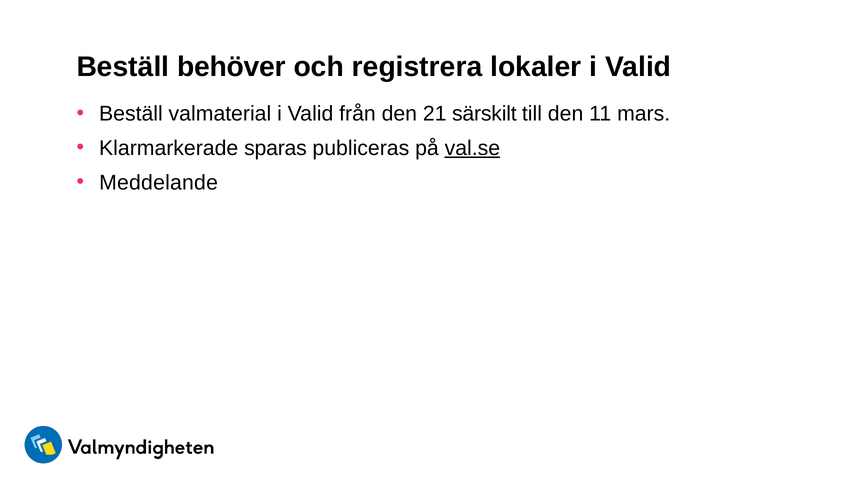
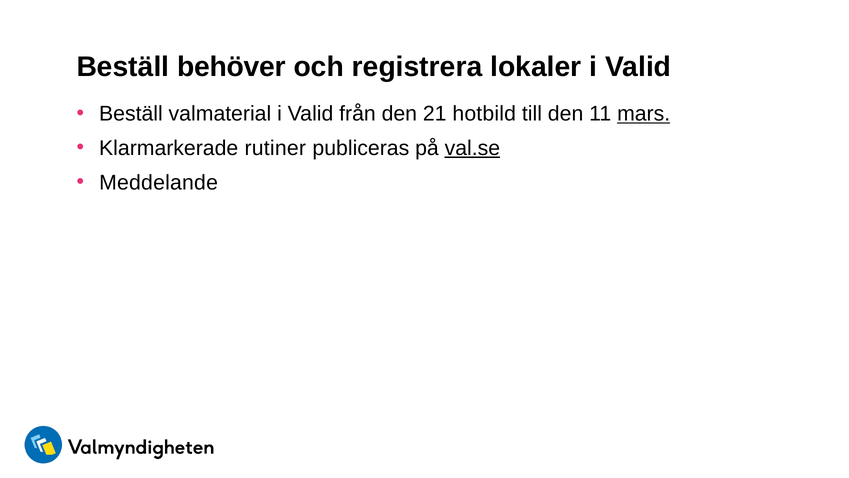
särskilt: särskilt -> hotbild
mars underline: none -> present
sparas: sparas -> rutiner
